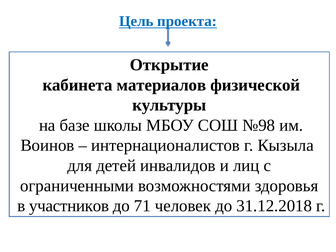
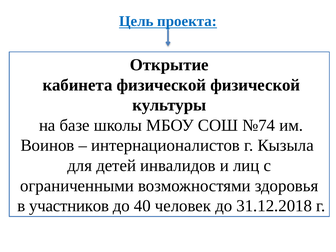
кабинета материалов: материалов -> физической
№98: №98 -> №74
71: 71 -> 40
